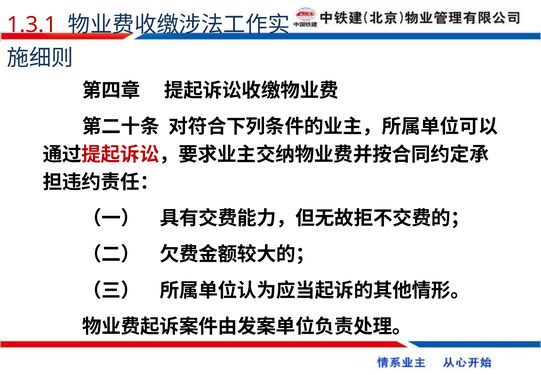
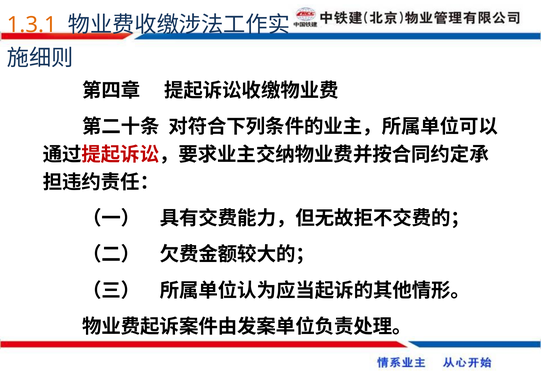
1.3.1 colour: red -> orange
